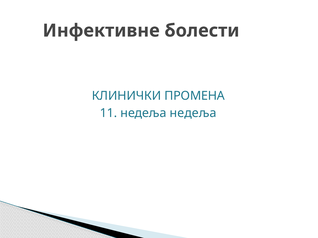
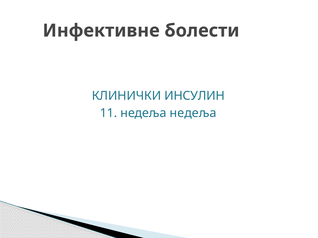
ПРОМЕНА: ПРОМЕНА -> ИНСУЛИН
